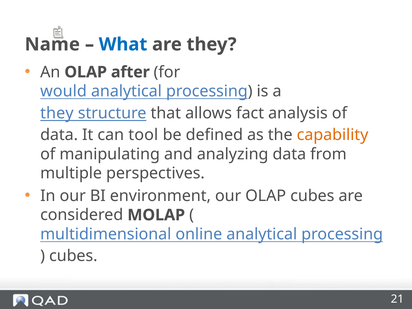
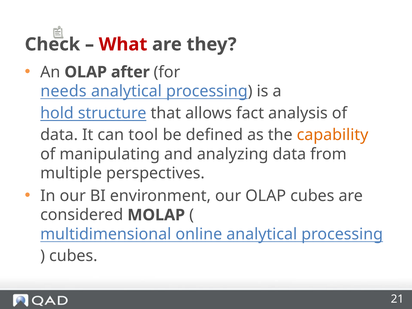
Name: Name -> Check
What colour: blue -> red
would: would -> needs
they at (57, 113): they -> hold
